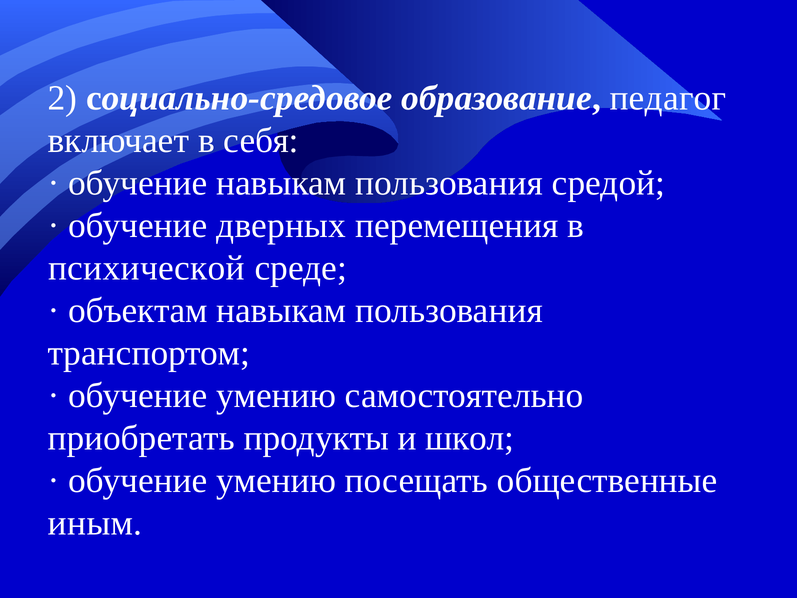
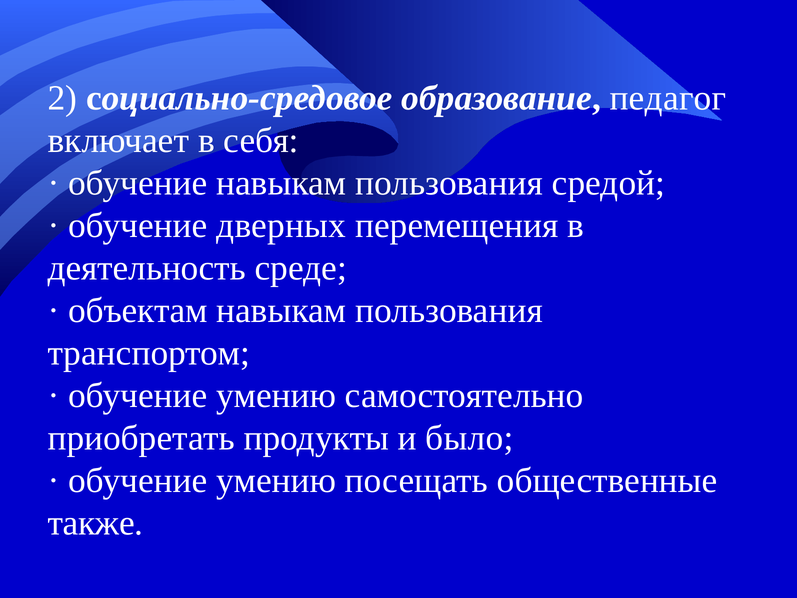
психической: психической -> деятельность
школ: школ -> было
иным: иным -> также
